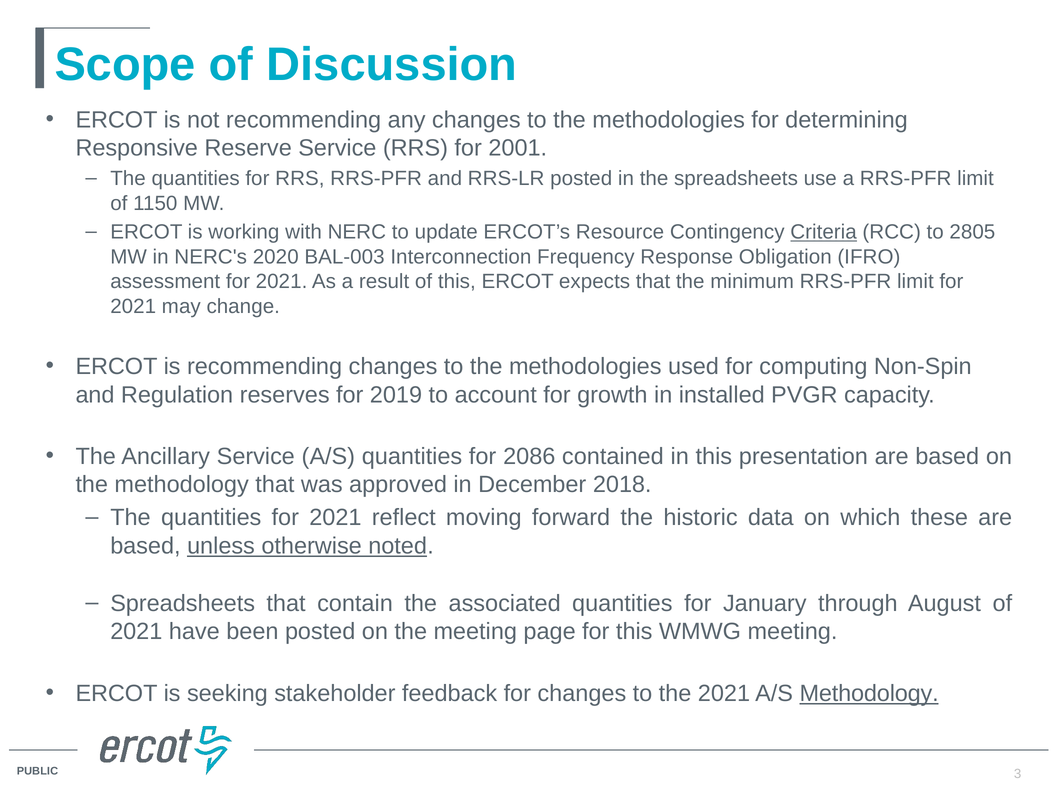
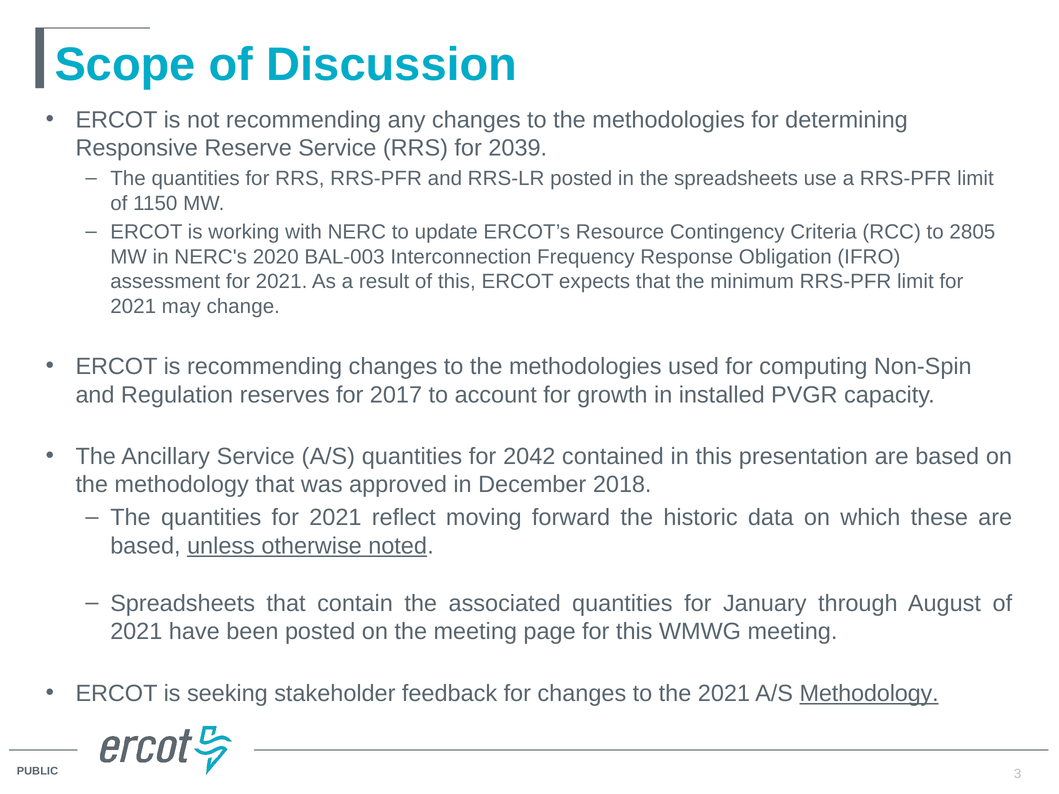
2001: 2001 -> 2039
Criteria underline: present -> none
2019: 2019 -> 2017
2086: 2086 -> 2042
